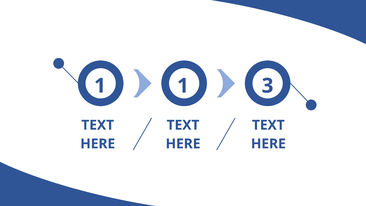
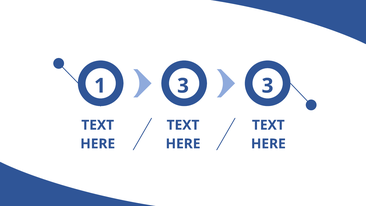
1 1: 1 -> 3
